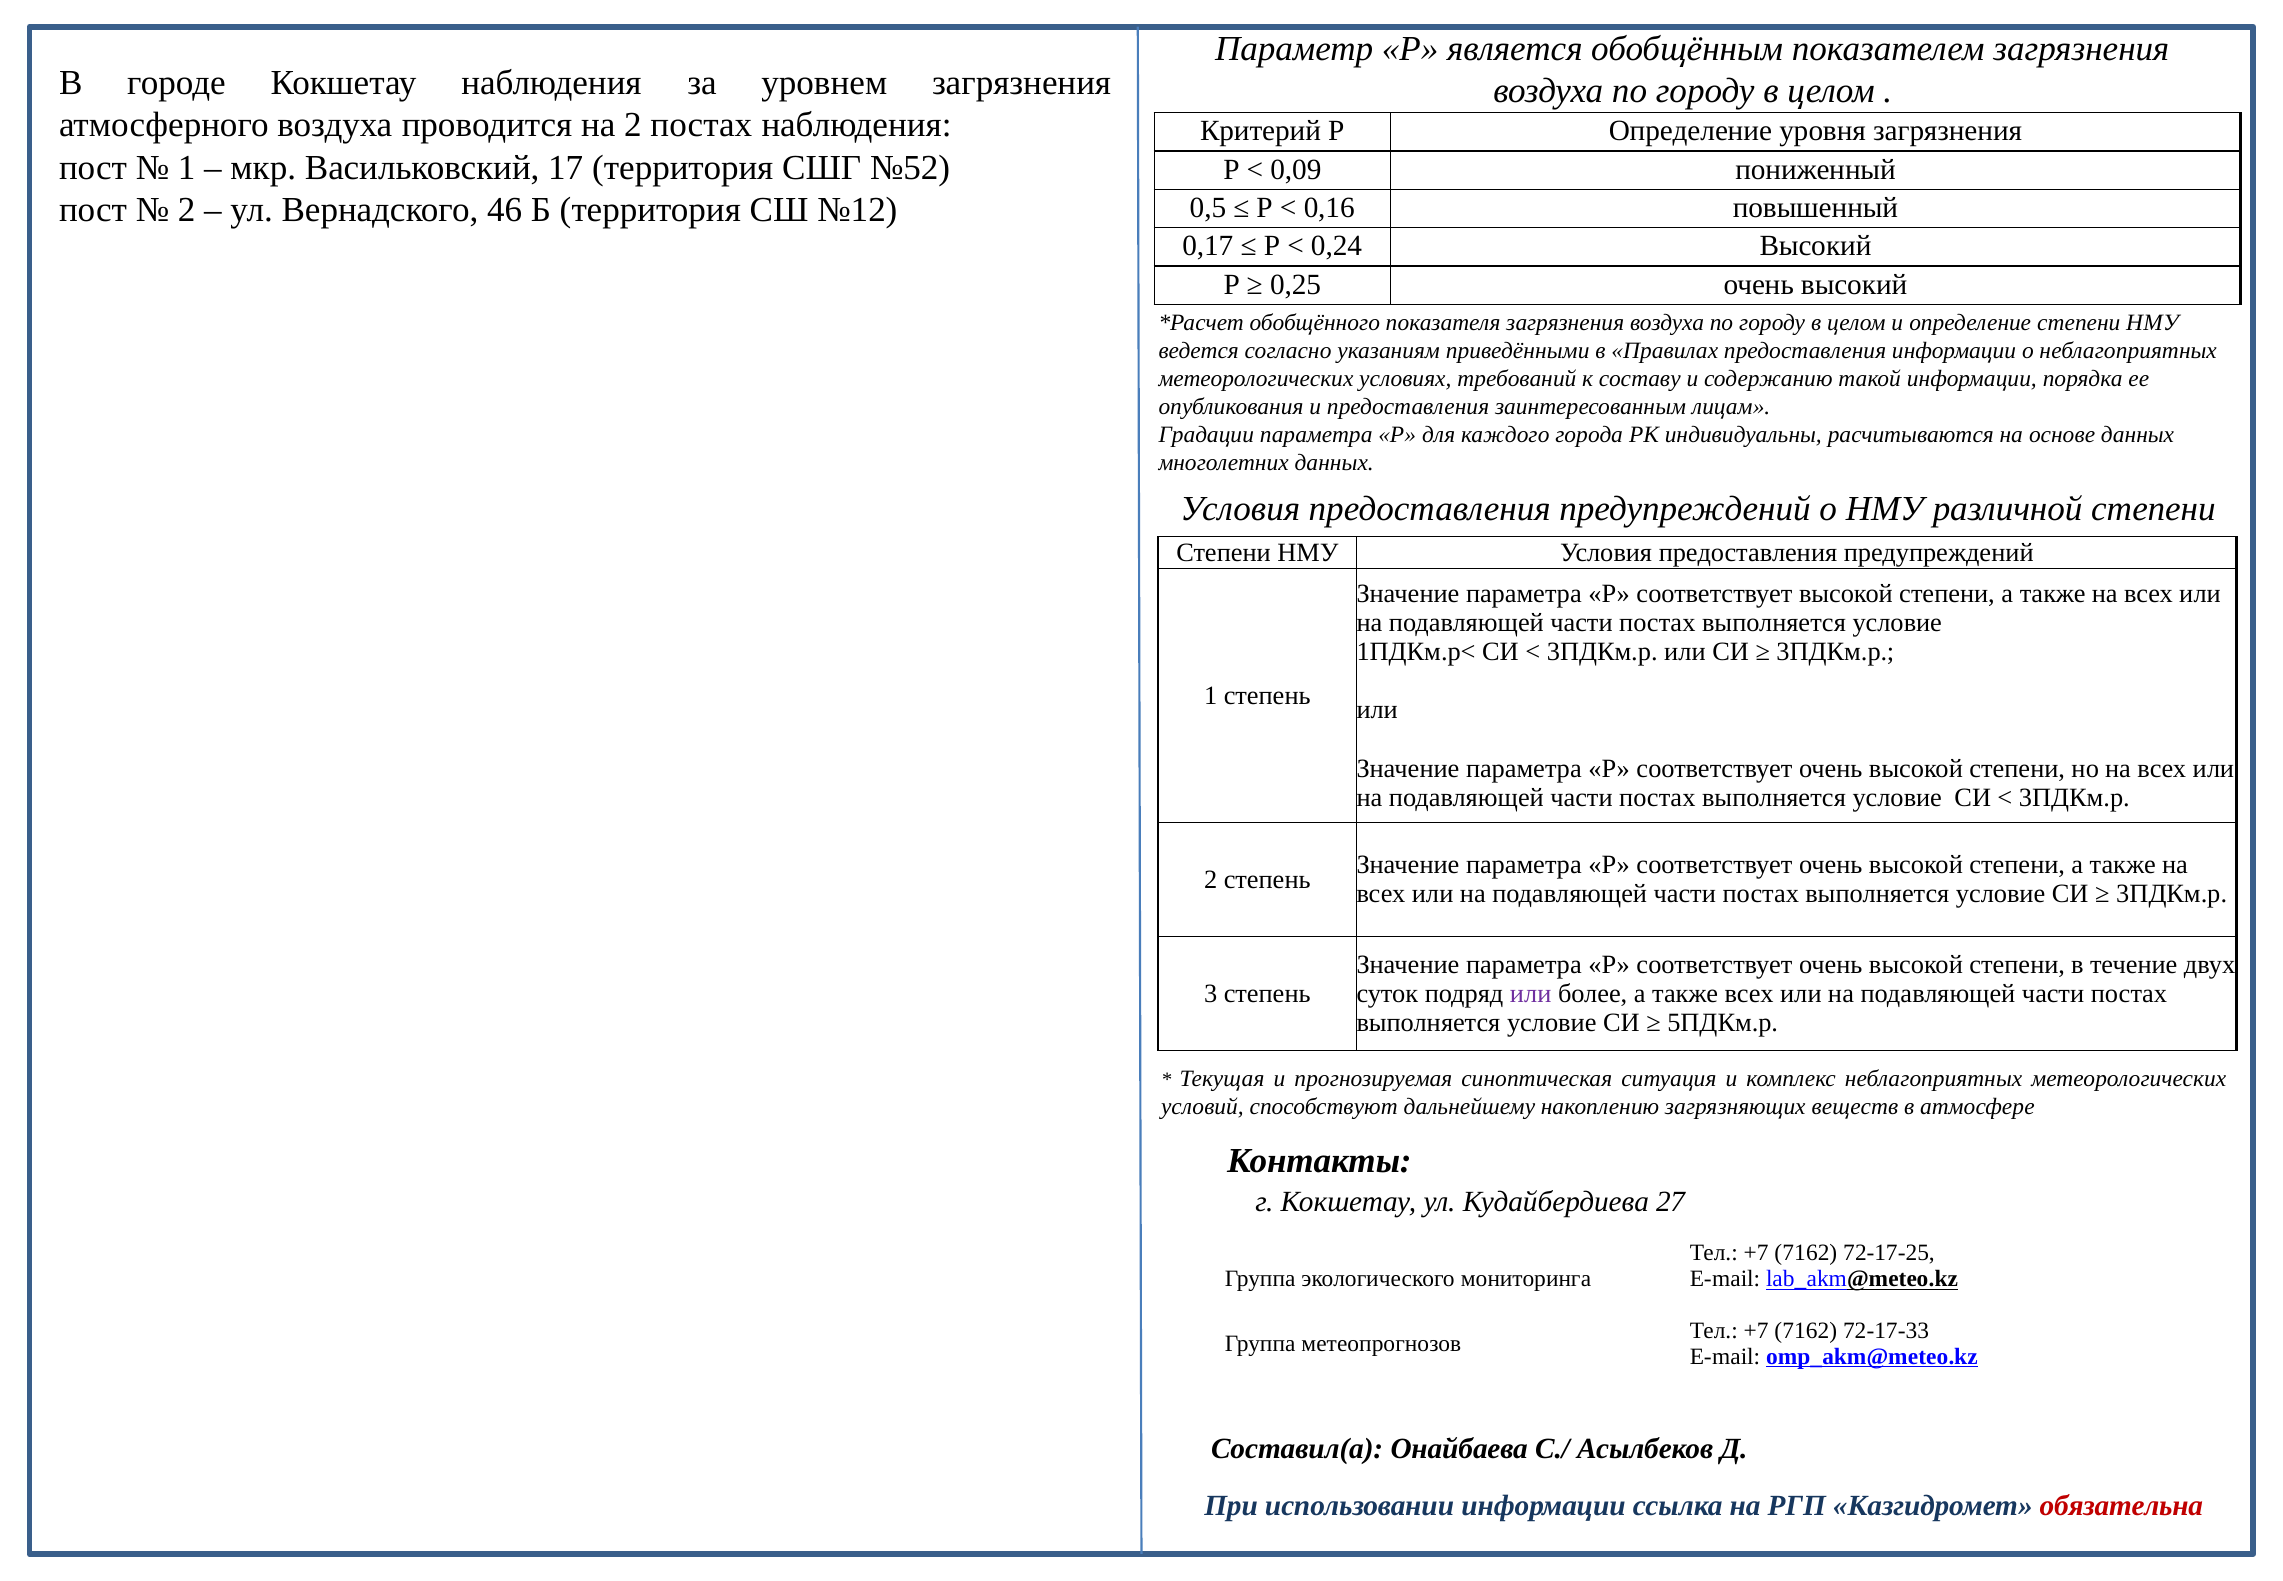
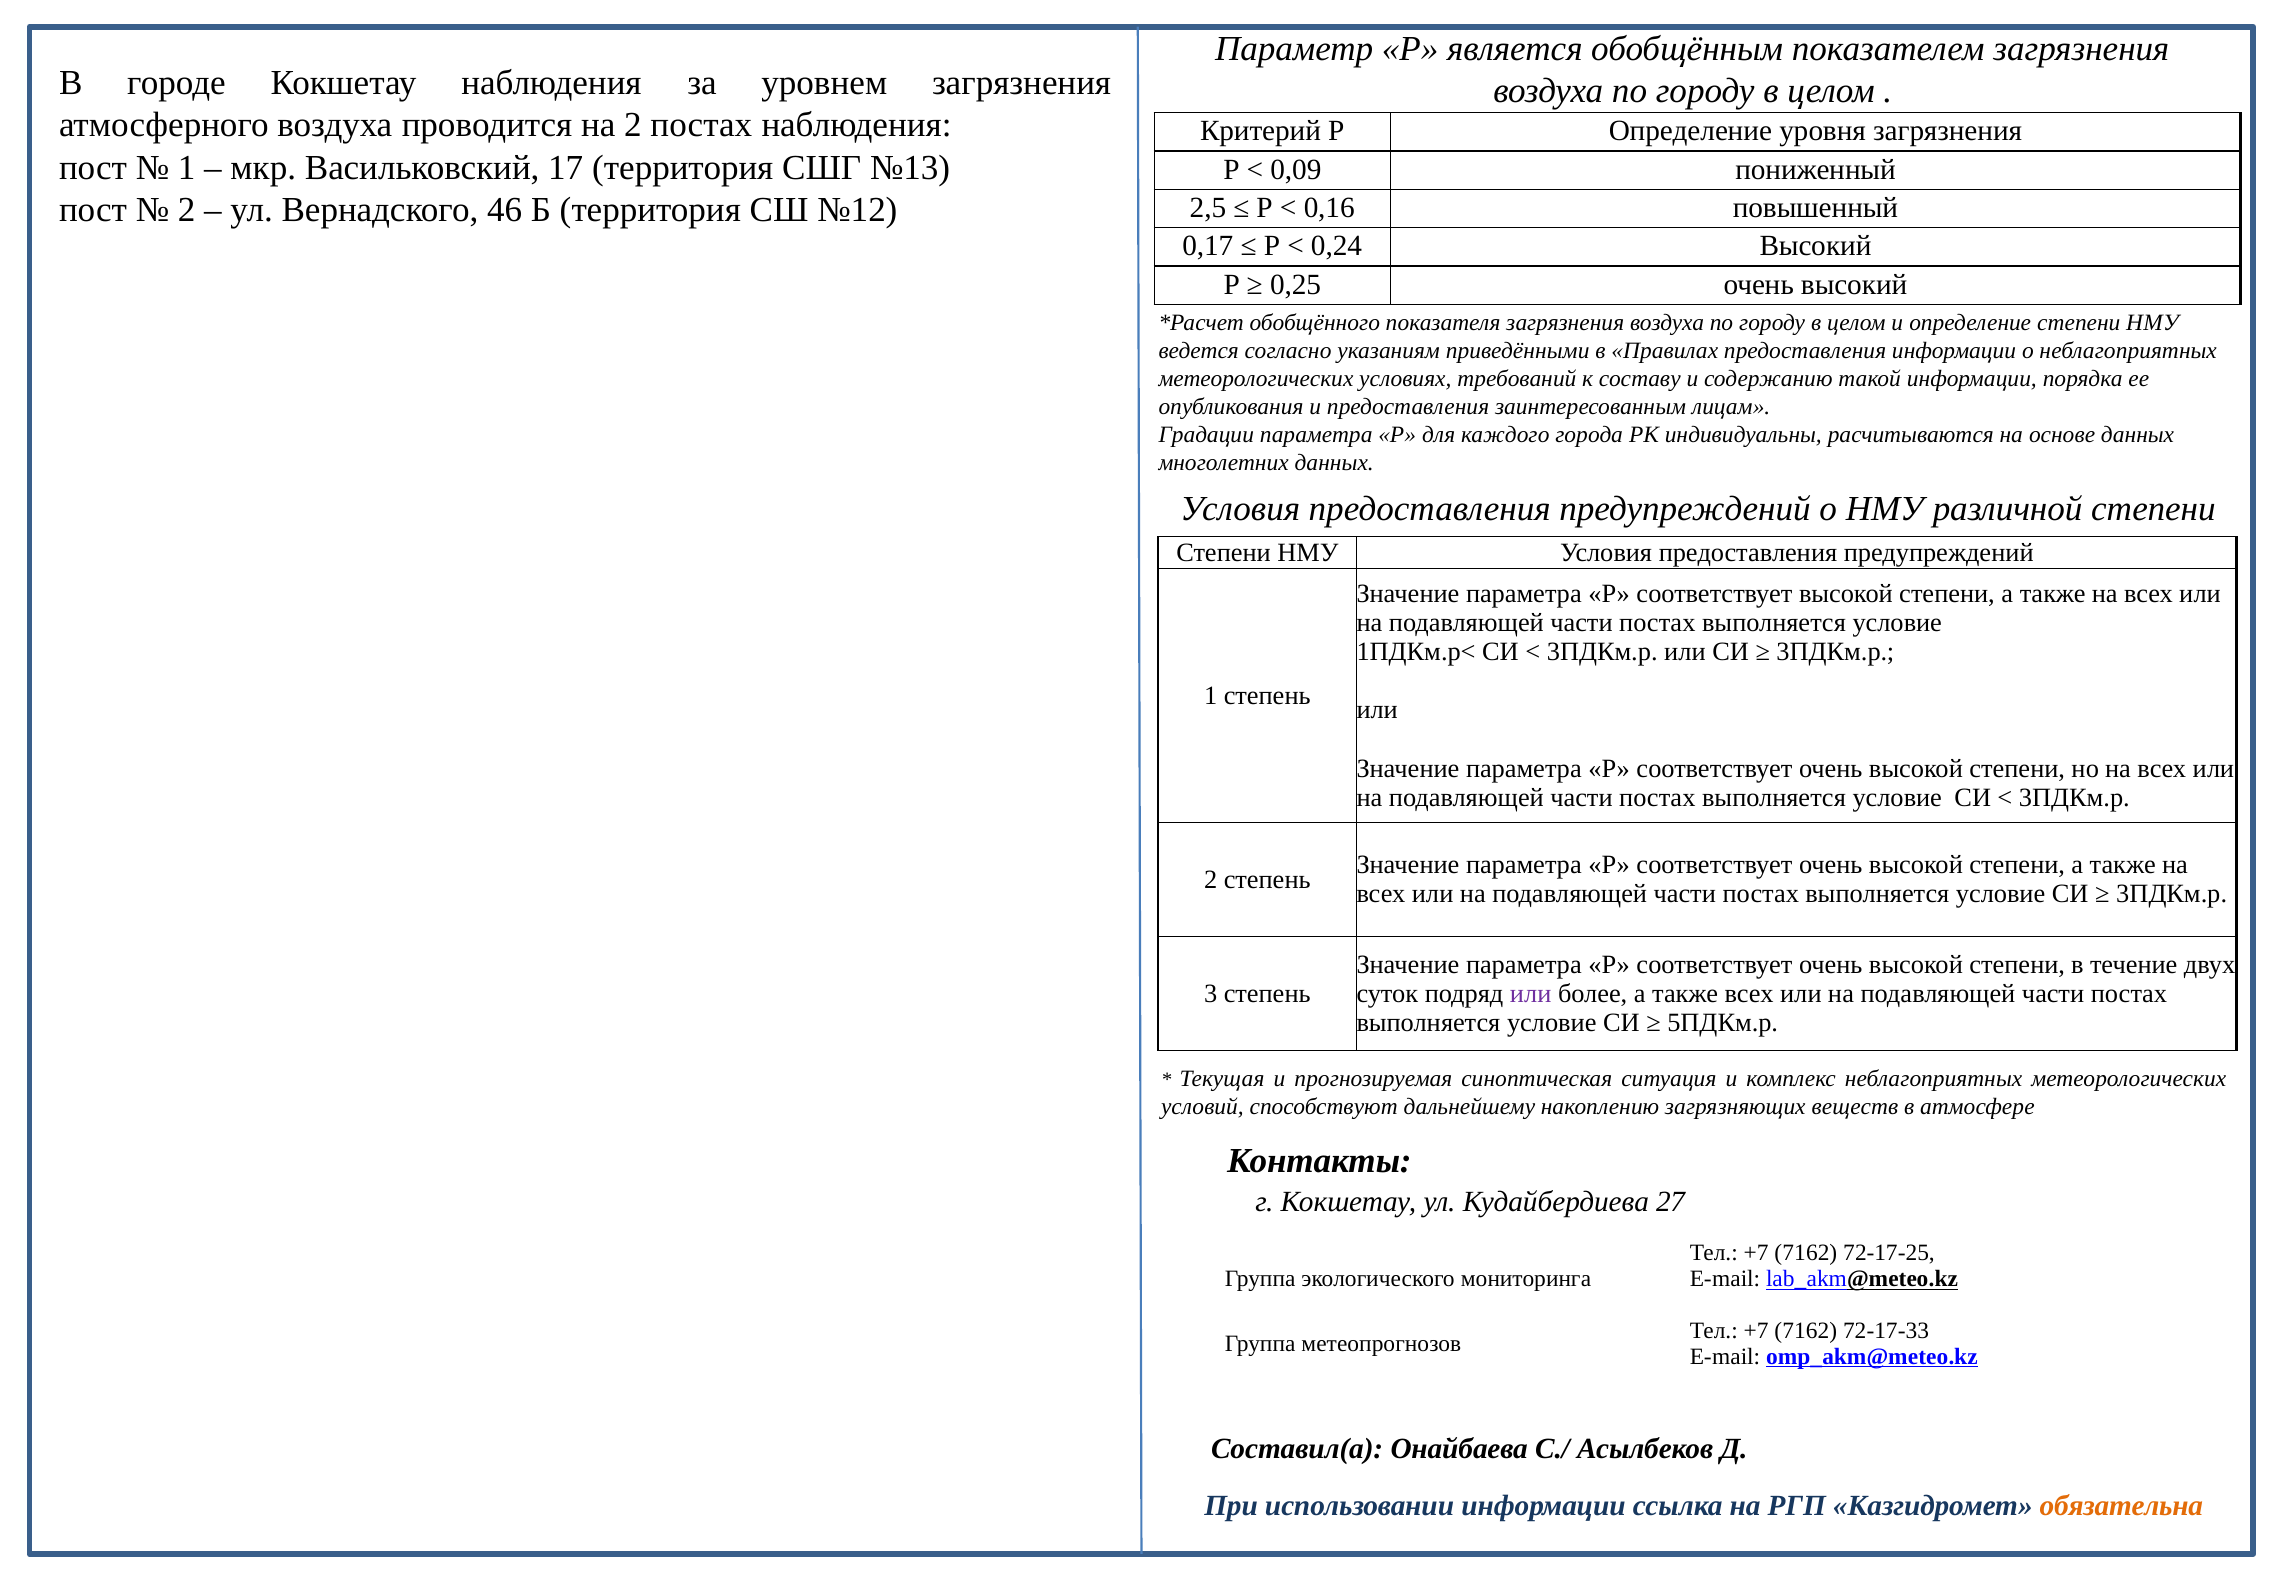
№52: №52 -> №13
0,5: 0,5 -> 2,5
обязательна colour: red -> orange
